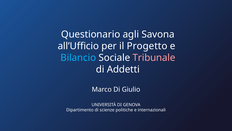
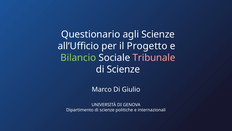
agli Savona: Savona -> Scienze
Bilancio colour: light blue -> light green
Addetti at (123, 69): Addetti -> Scienze
